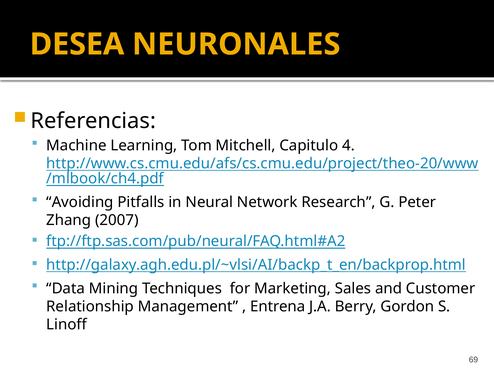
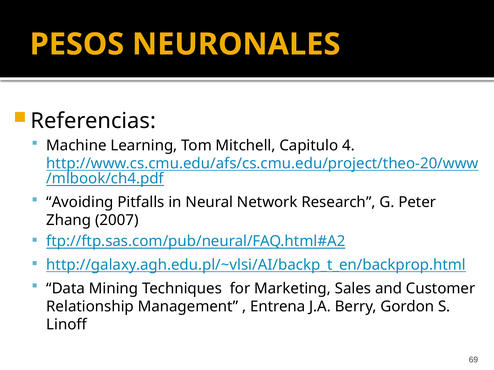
DESEA: DESEA -> PESOS
